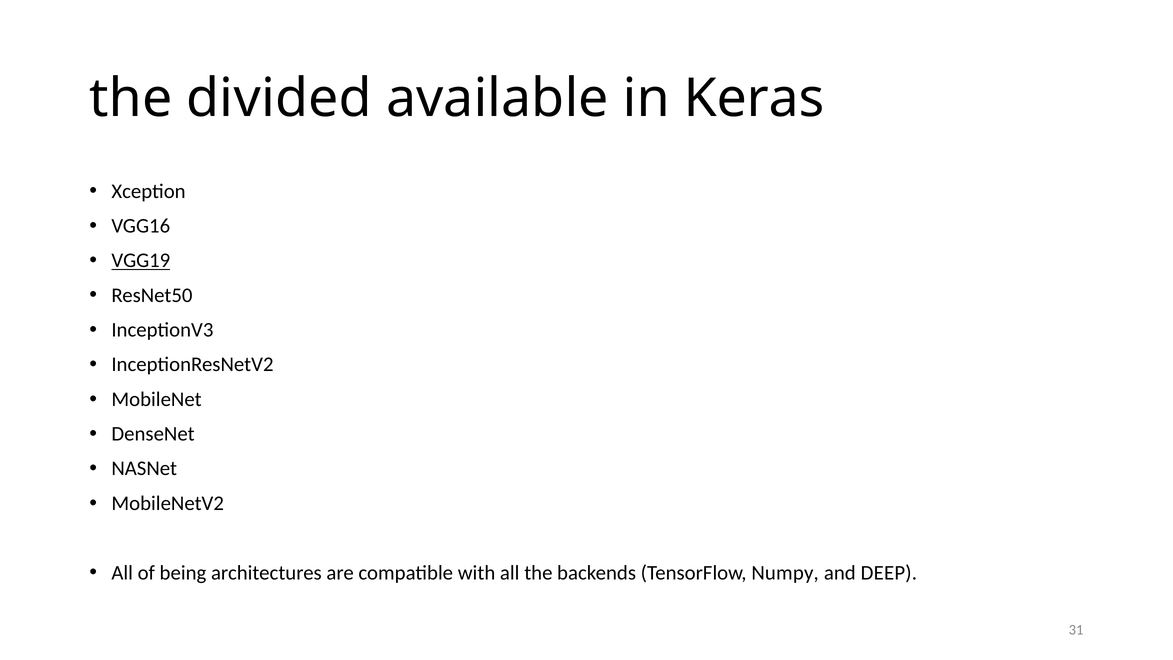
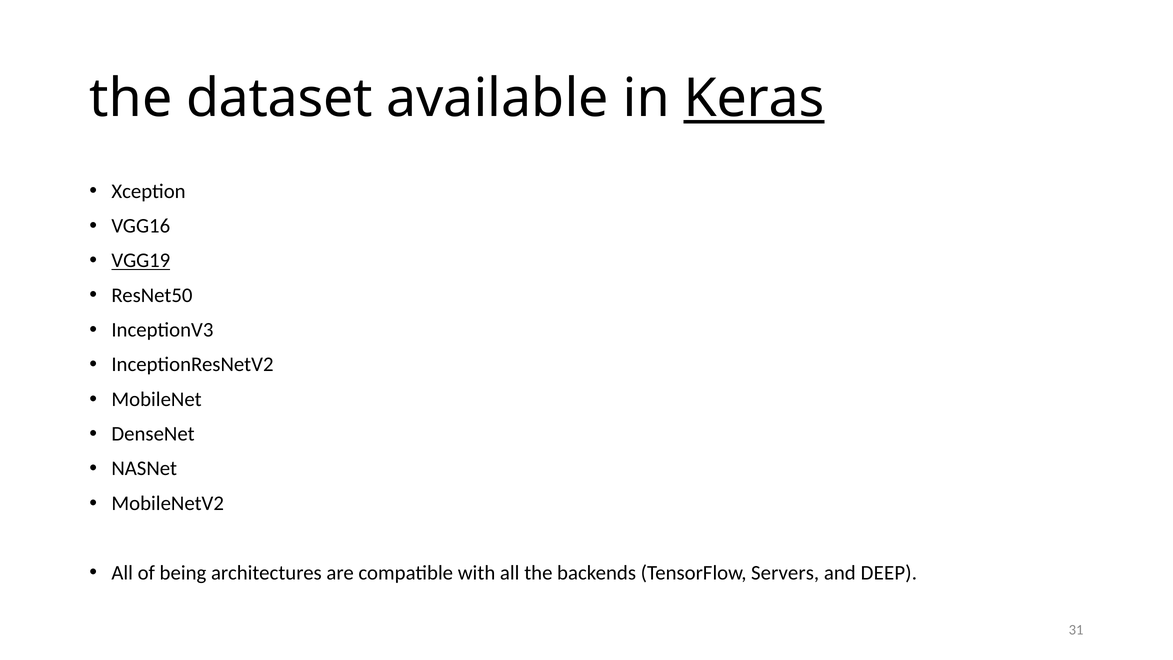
divided: divided -> dataset
Keras underline: none -> present
Numpy: Numpy -> Servers
